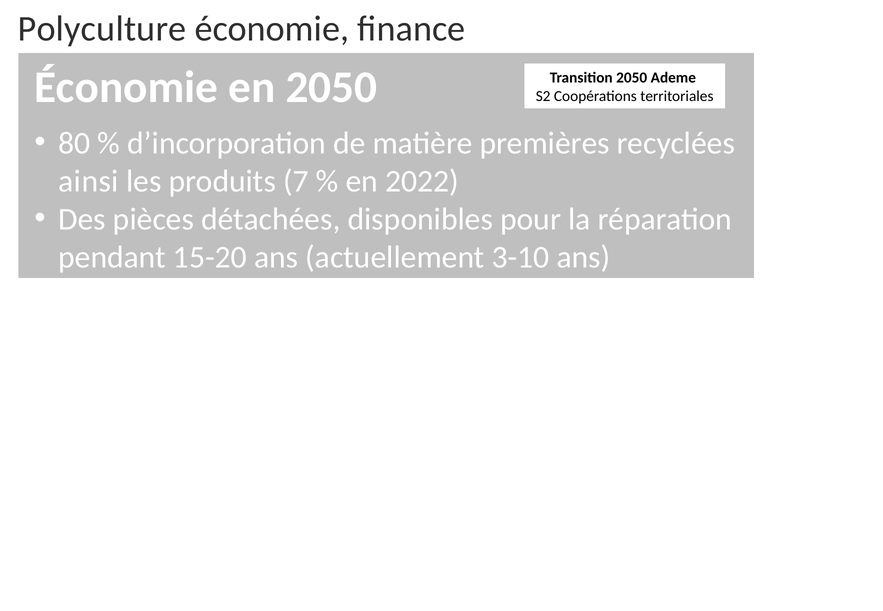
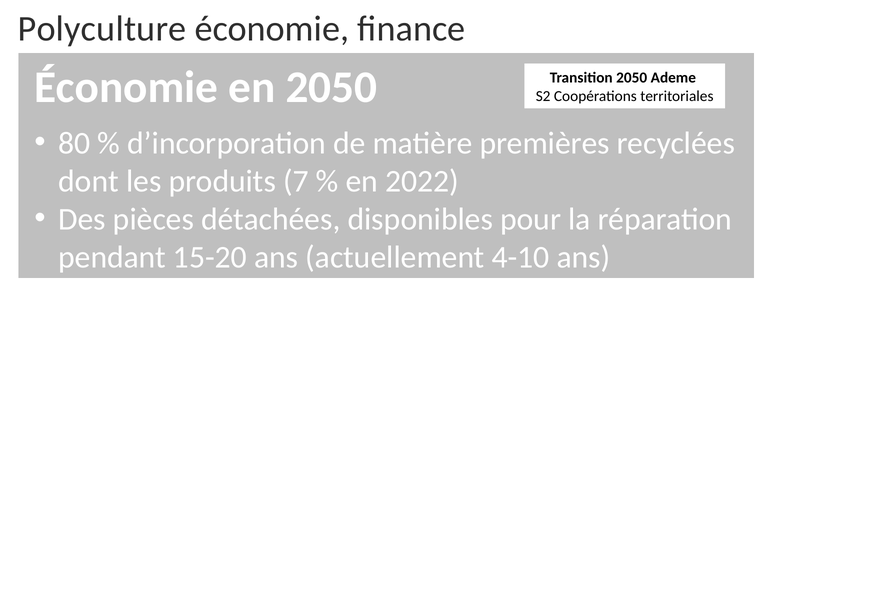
ainsi: ainsi -> dont
3-10: 3-10 -> 4-10
